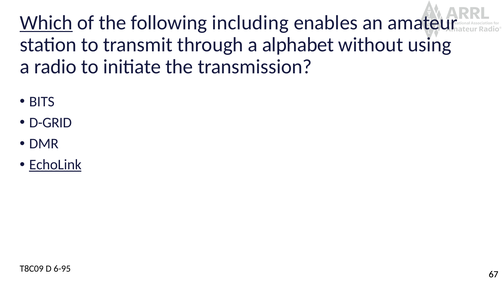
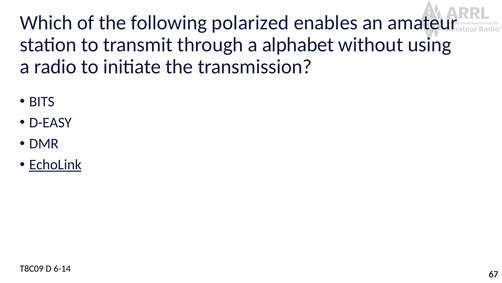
Which underline: present -> none
including: including -> polarized
D-GRID: D-GRID -> D-EASY
6-95: 6-95 -> 6-14
